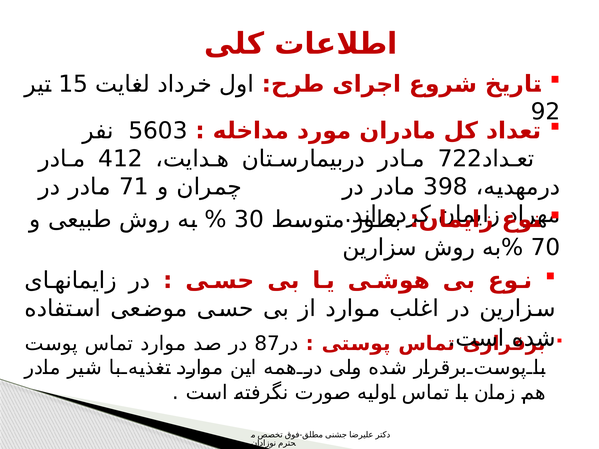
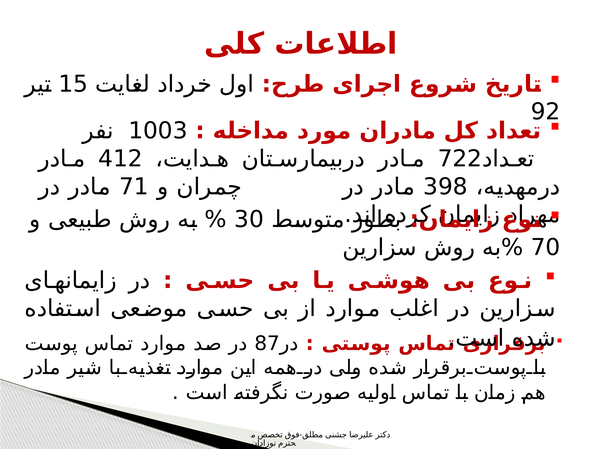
5603: 5603 -> 1003
